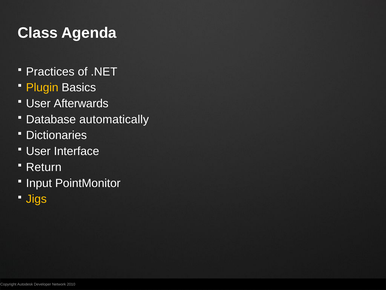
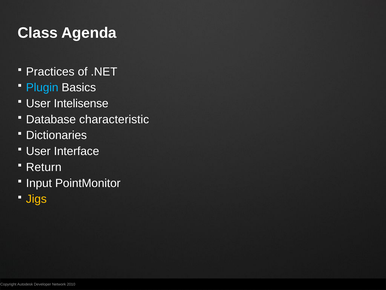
Plugin colour: yellow -> light blue
Afterwards: Afterwards -> Intelisense
automatically: automatically -> characteristic
